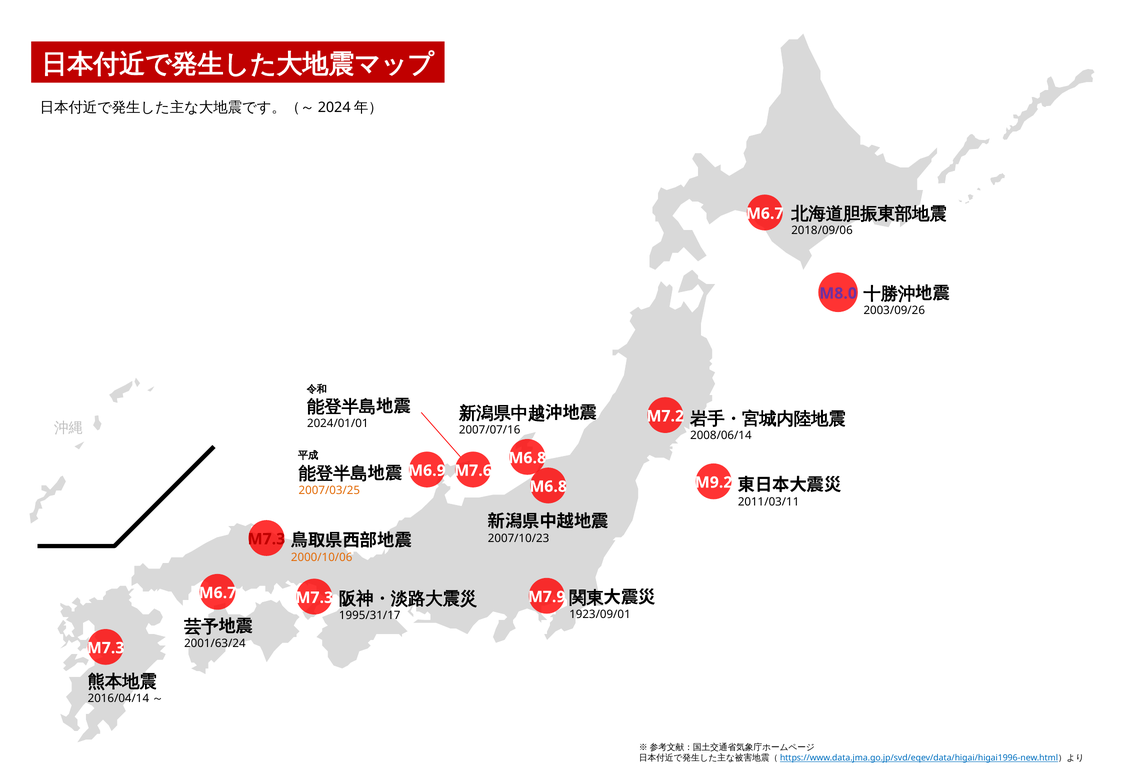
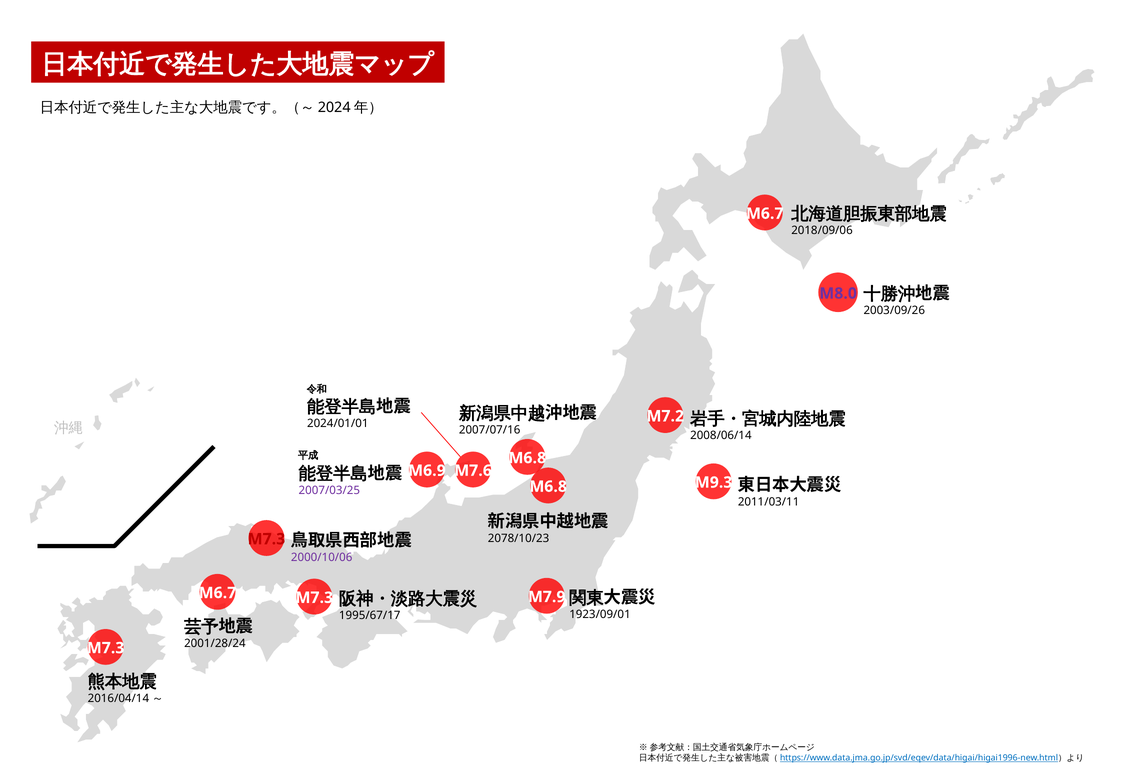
M9.2: M9.2 -> M9.3
2007/03/25 colour: orange -> purple
2007/10/23: 2007/10/23 -> 2078/10/23
2000/10/06 colour: orange -> purple
1995/31/17: 1995/31/17 -> 1995/67/17
2001/63/24: 2001/63/24 -> 2001/28/24
